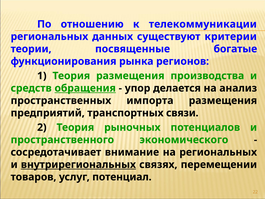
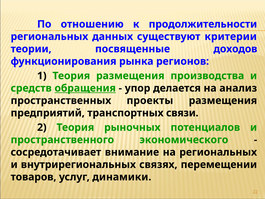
телекоммуникации: телекоммуникации -> продолжительности
богатые: богатые -> доходов
импорта: импорта -> проекты
внутрирегиональных underline: present -> none
потенциал: потенциал -> динамики
